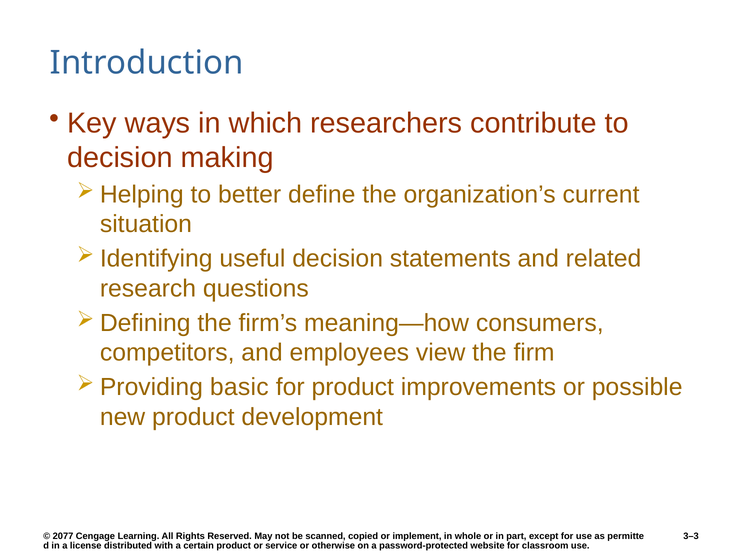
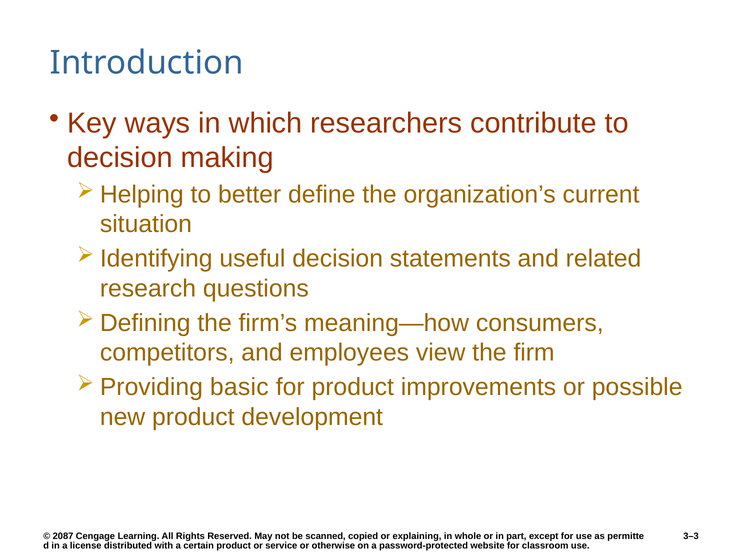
2077: 2077 -> 2087
implement: implement -> explaining
